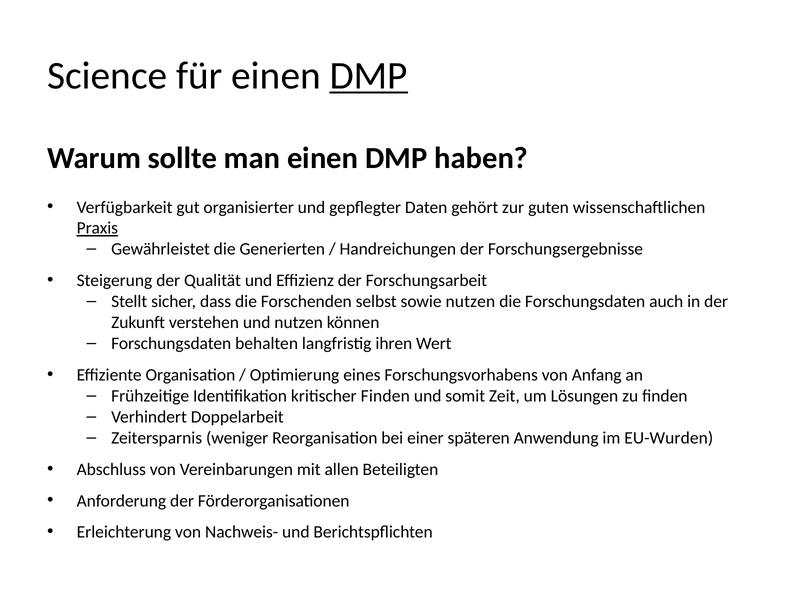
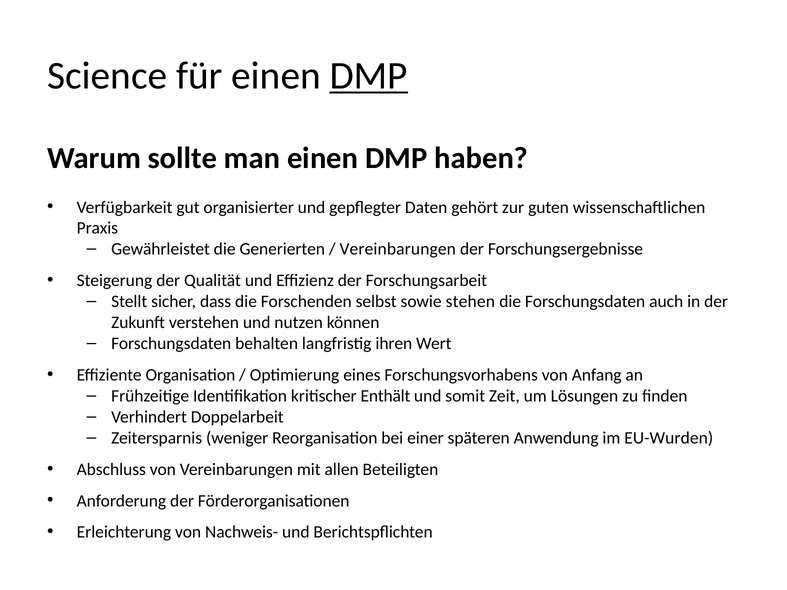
Praxis underline: present -> none
Handreichungen at (398, 249): Handreichungen -> Vereinbarungen
sowie nutzen: nutzen -> stehen
kritischer Finden: Finden -> Enthält
